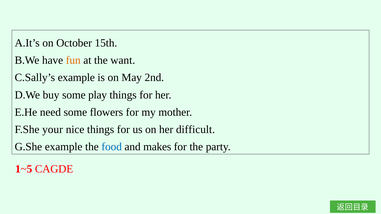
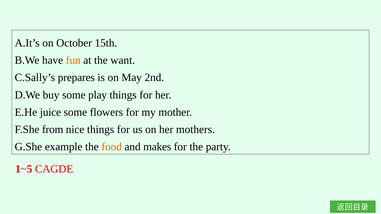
C.Sally’s example: example -> prepares
need: need -> juice
your: your -> from
difficult: difficult -> mothers
food colour: blue -> orange
